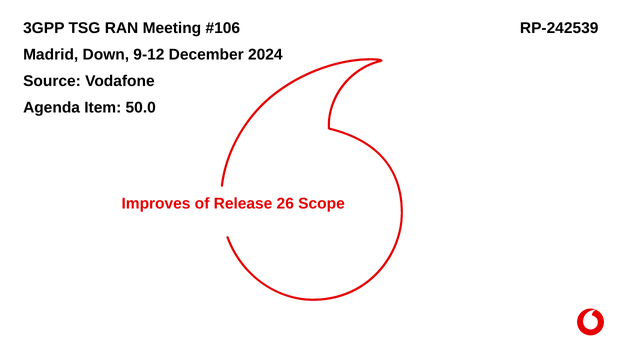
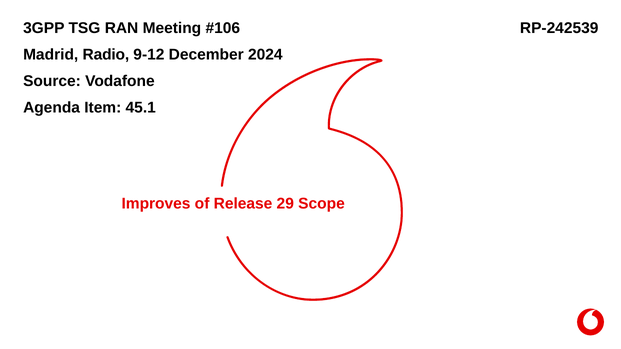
Down: Down -> Radio
50.0: 50.0 -> 45.1
26: 26 -> 29
